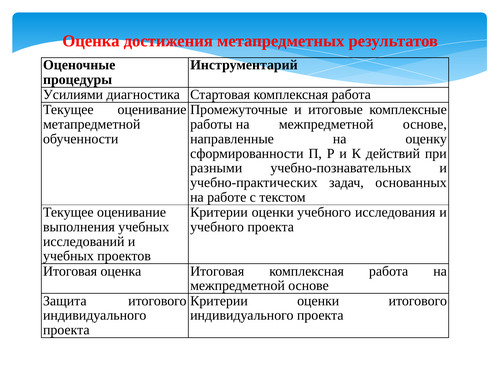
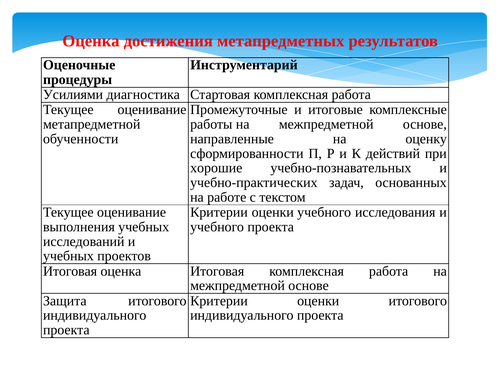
разными: разными -> хорошие
